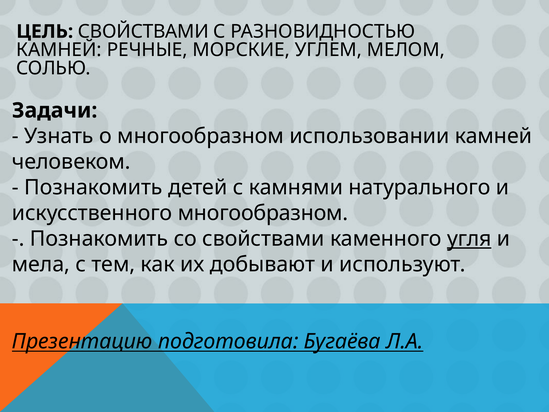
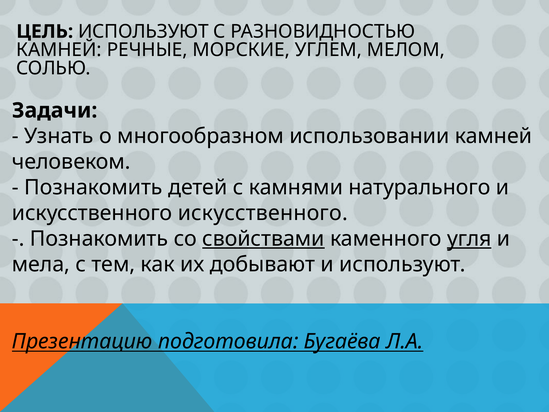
ЦЕЛЬ СВОЙСТВАМИ: СВОЙСТВАМИ -> ИСПОЛЬЗУЮТ
искусственного многообразном: многообразном -> искусственного
свойствами at (263, 239) underline: none -> present
